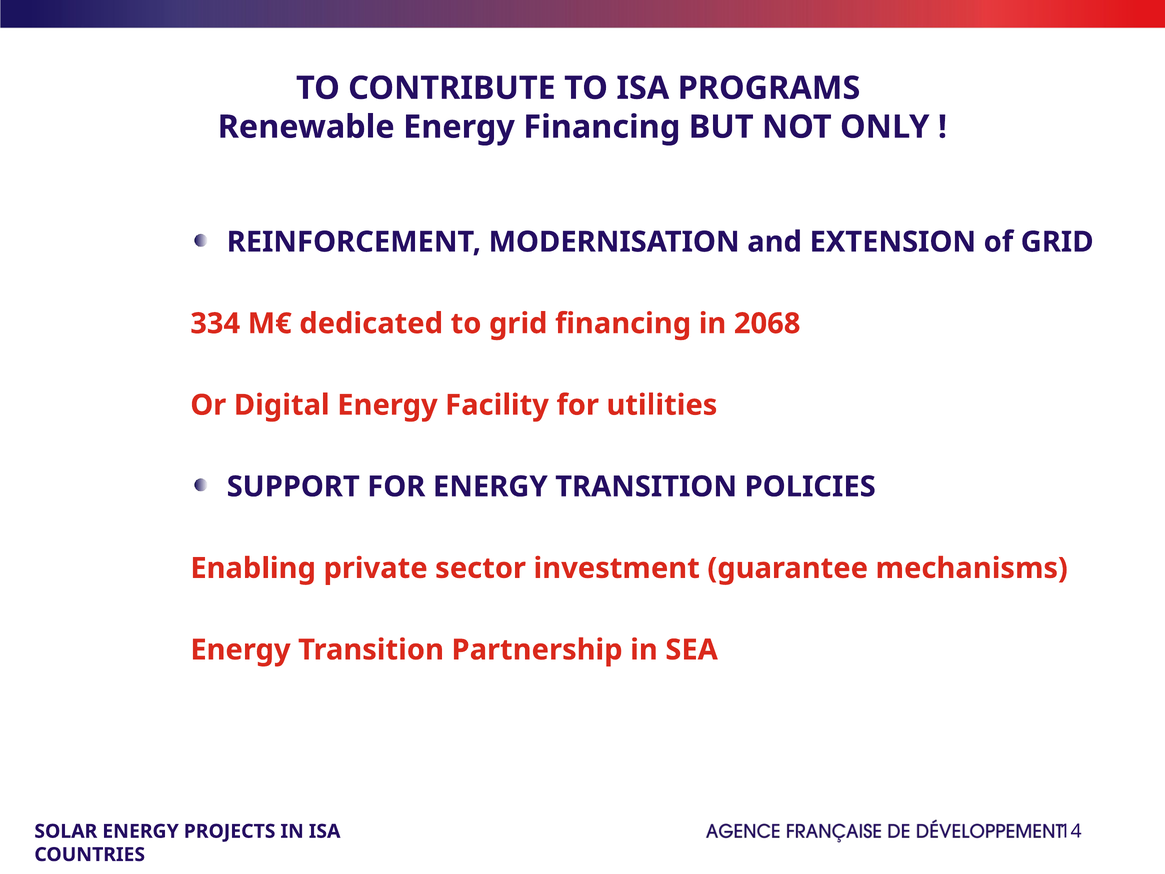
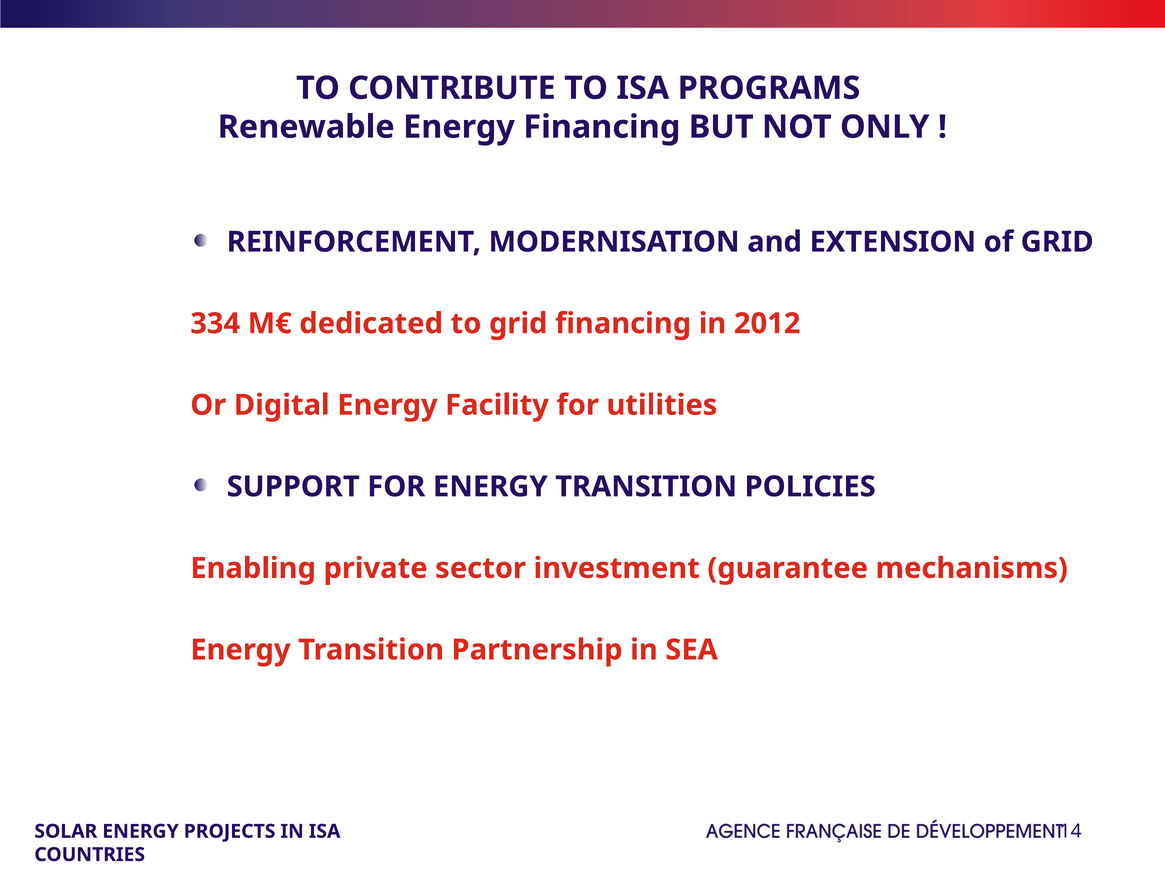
2068: 2068 -> 2012
